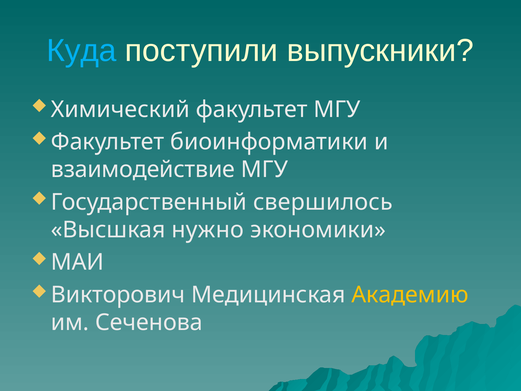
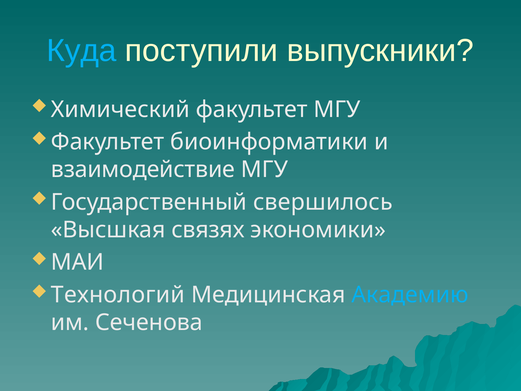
нужно: нужно -> связях
Викторович: Викторович -> Технологий
Академию colour: yellow -> light blue
